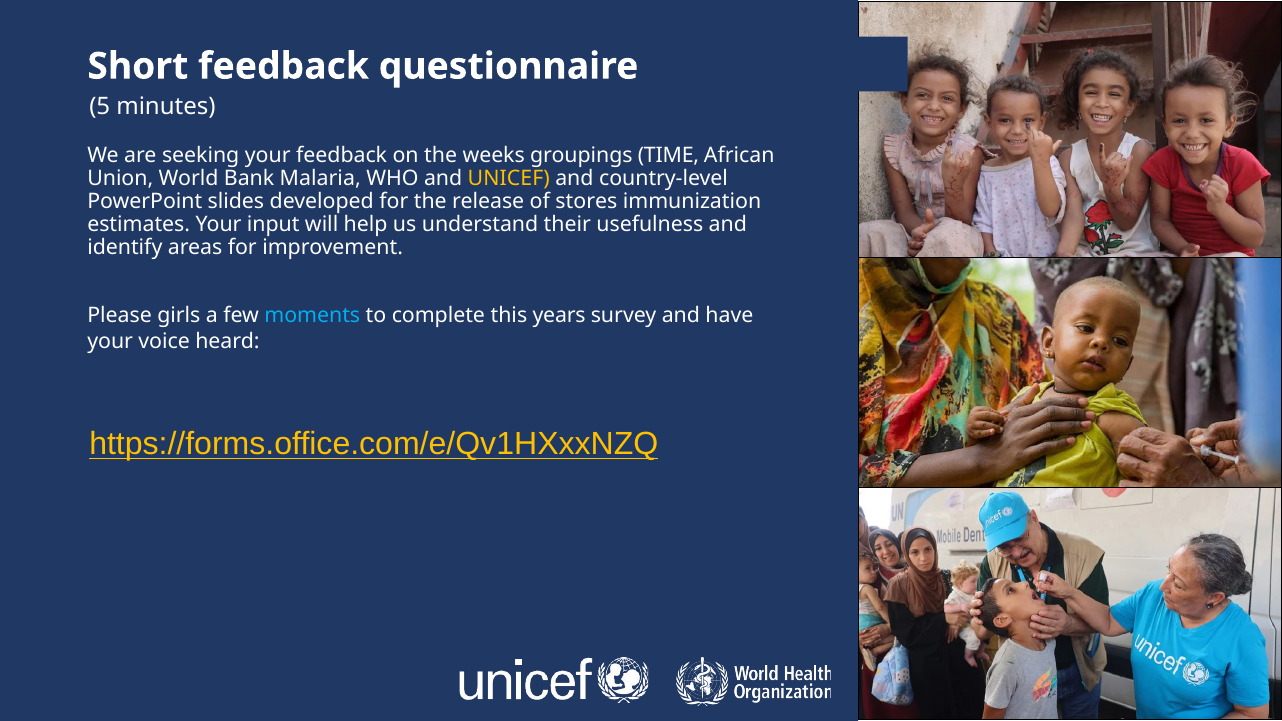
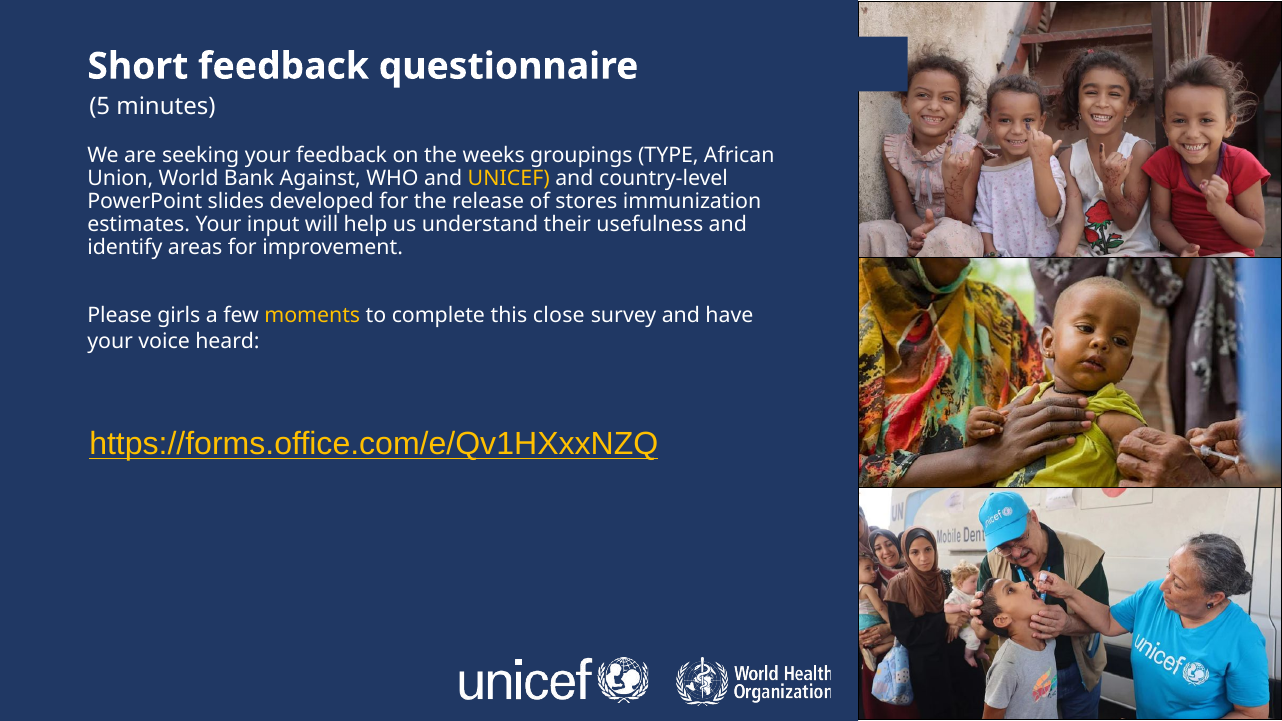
TIME: TIME -> TYPE
Malaria: Malaria -> Against
moments colour: light blue -> yellow
years: years -> close
